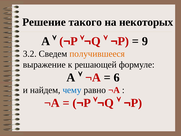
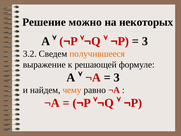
такого: такого -> можно
9 at (145, 41): 9 -> 3
6 at (117, 77): 6 -> 3
чему colour: blue -> orange
